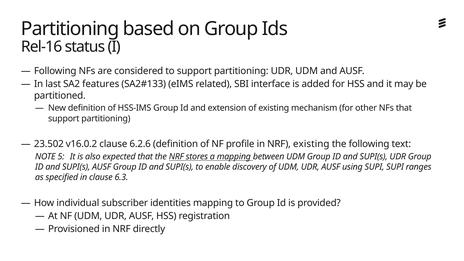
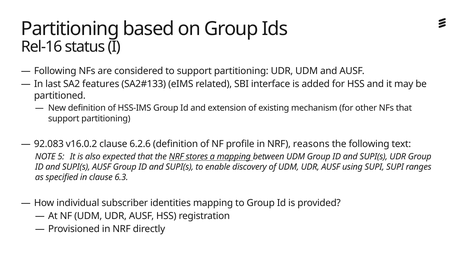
23.502: 23.502 -> 92.083
NRF existing: existing -> reasons
